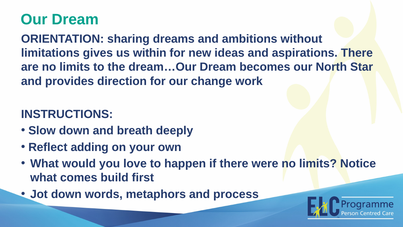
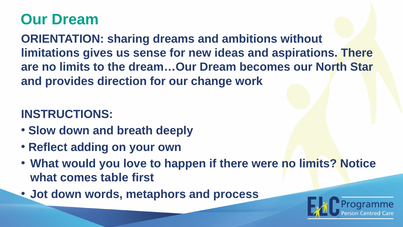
within: within -> sense
build: build -> table
